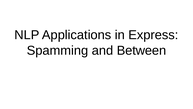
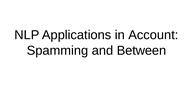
Express: Express -> Account
